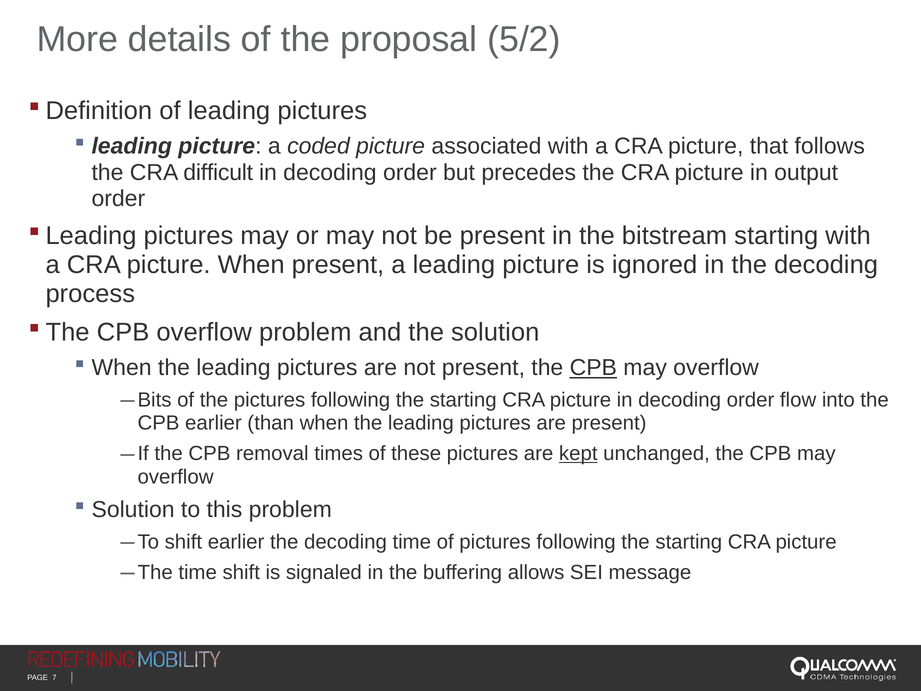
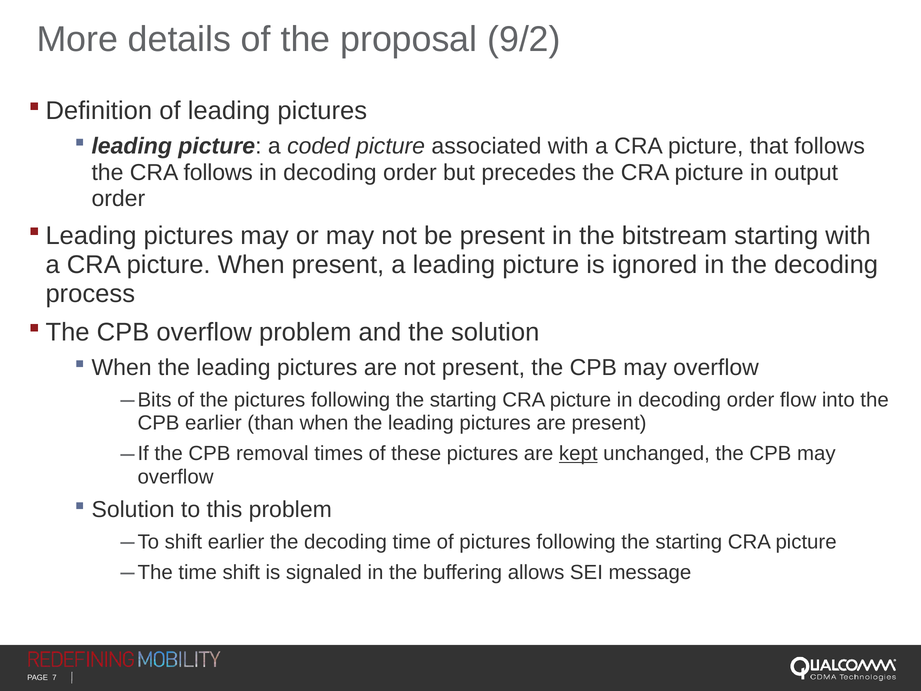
5/2: 5/2 -> 9/2
CRA difficult: difficult -> follows
CPB at (593, 368) underline: present -> none
